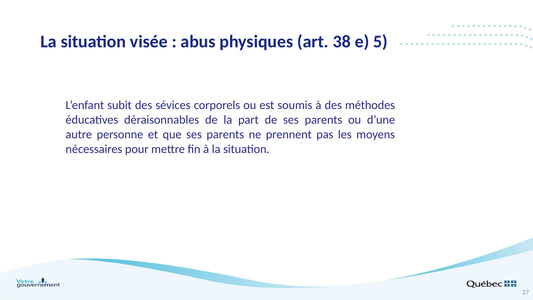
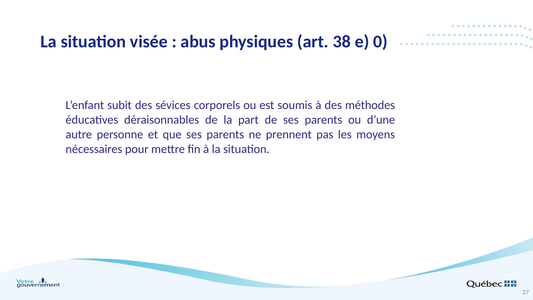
5: 5 -> 0
